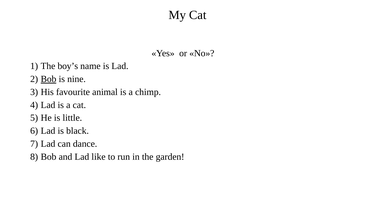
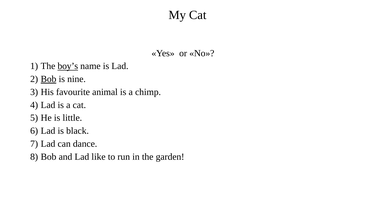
boy’s underline: none -> present
